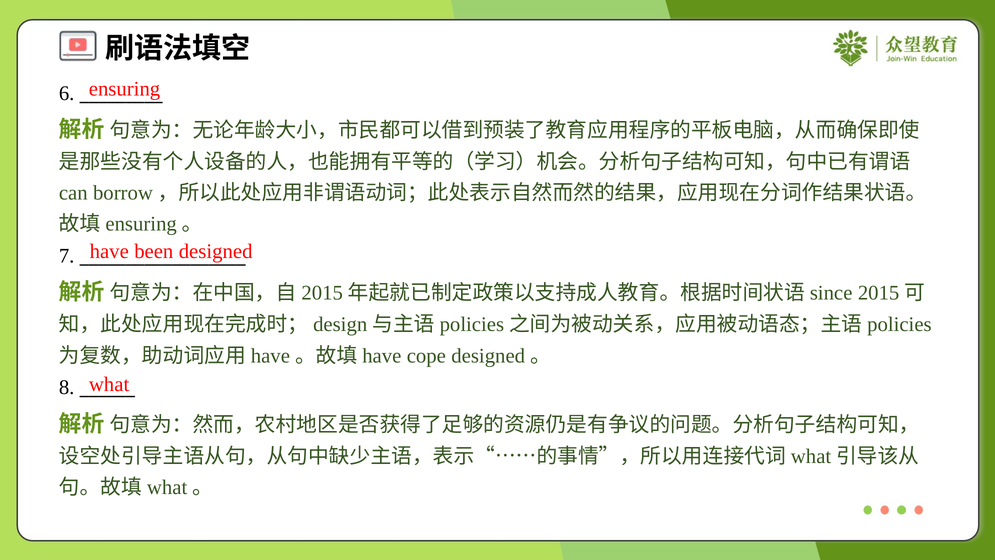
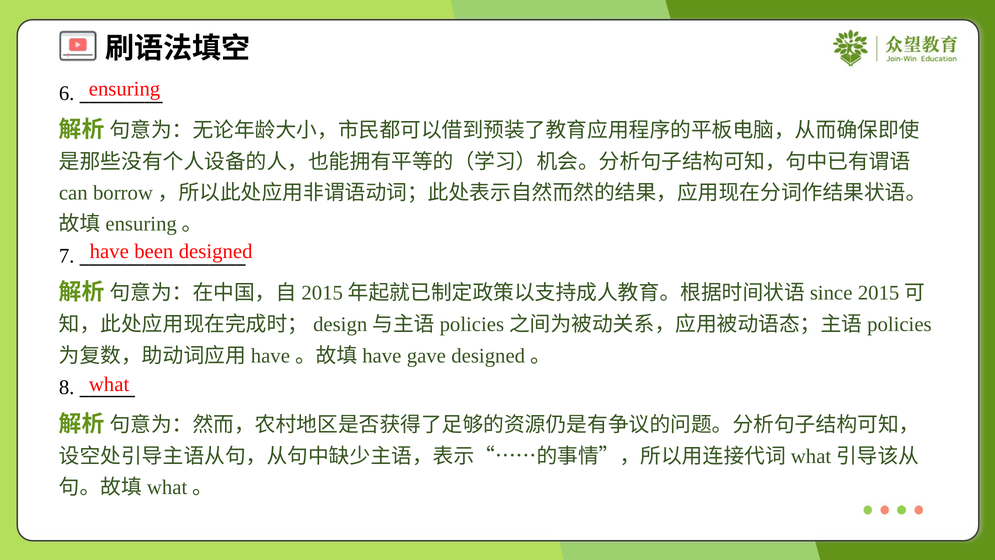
cope: cope -> gave
